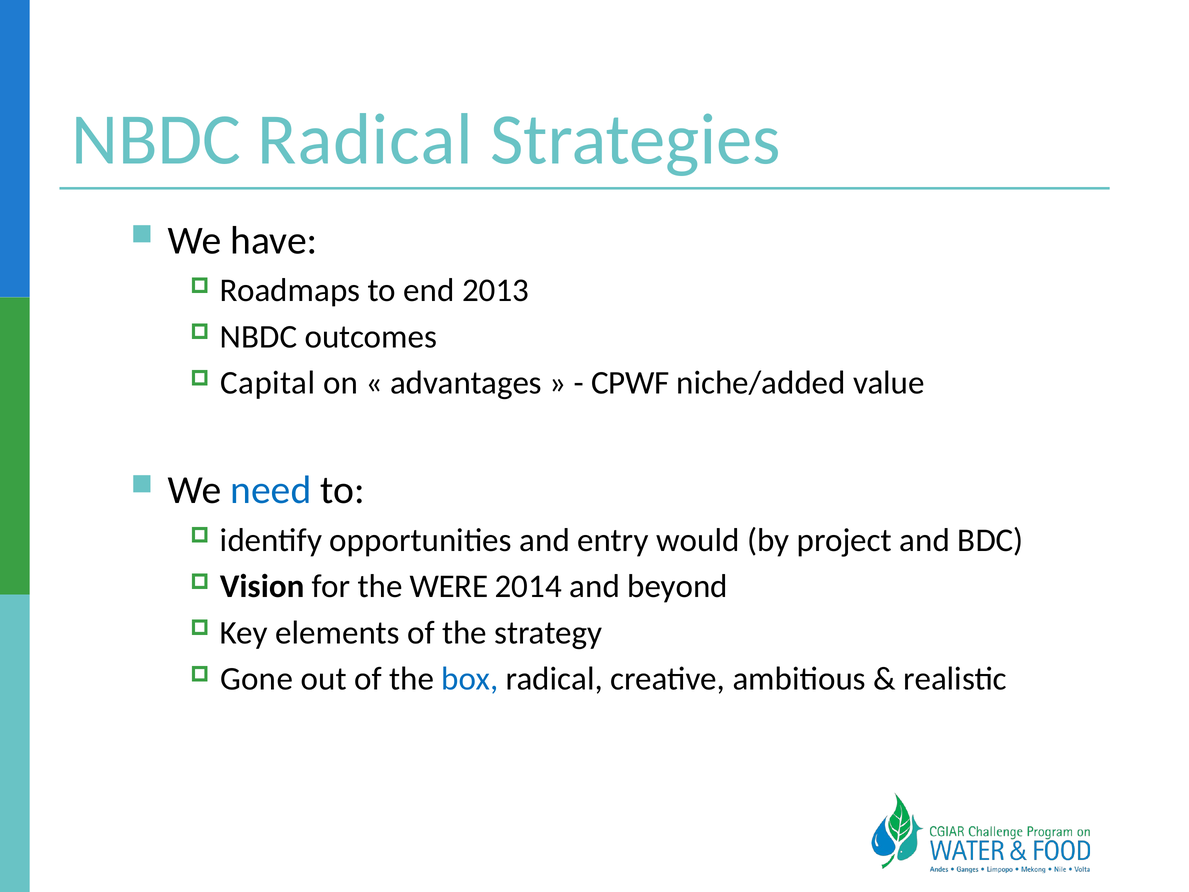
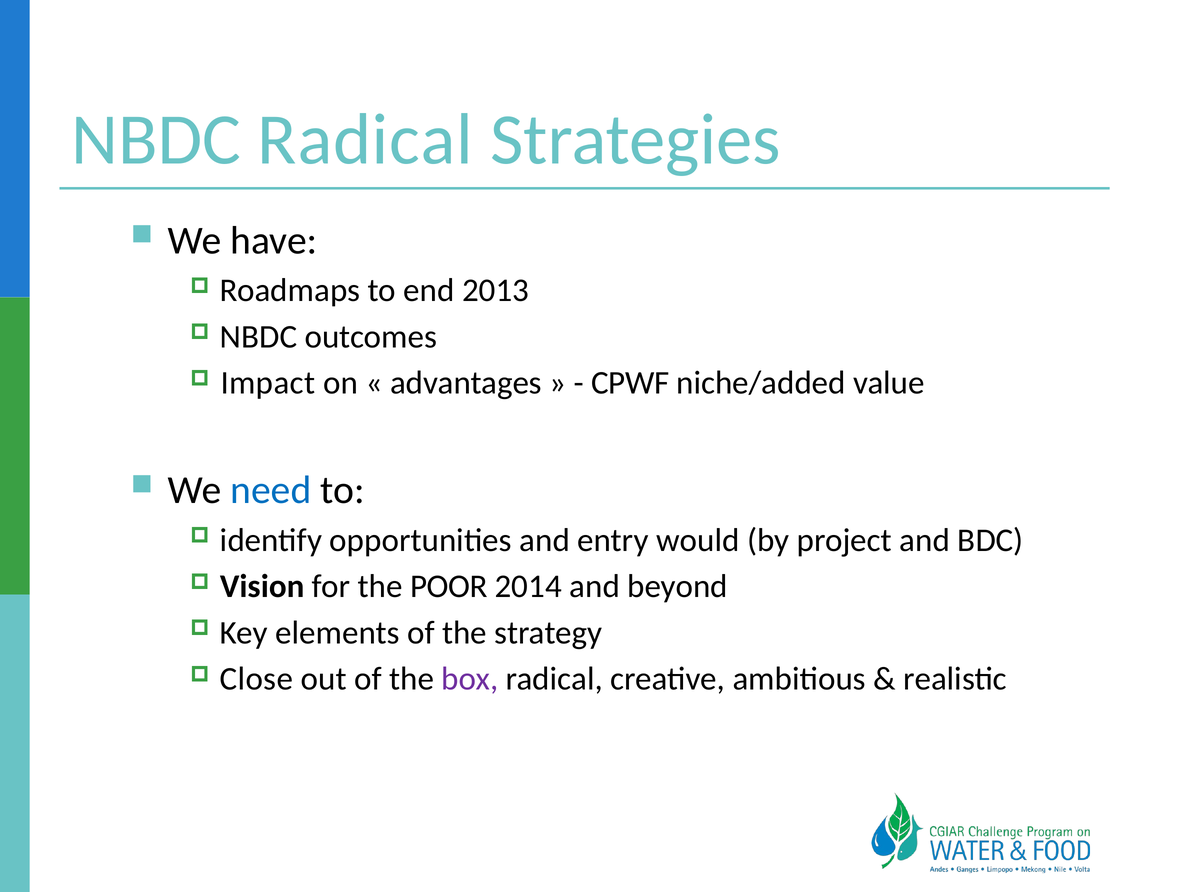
Capital: Capital -> Impact
WERE: WERE -> POOR
Gone: Gone -> Close
box colour: blue -> purple
